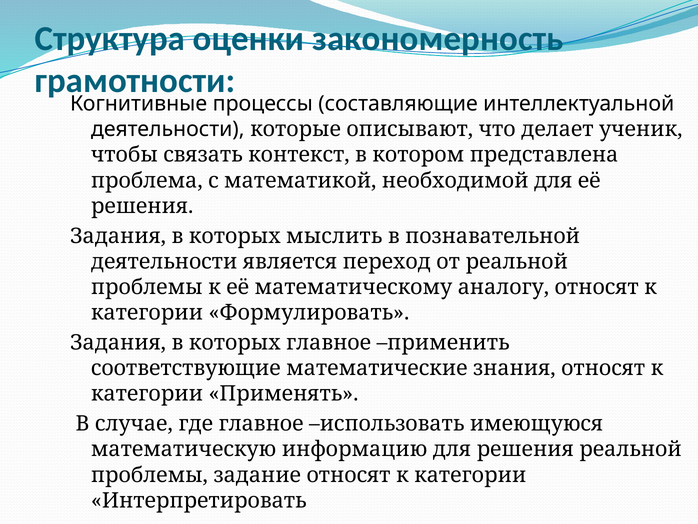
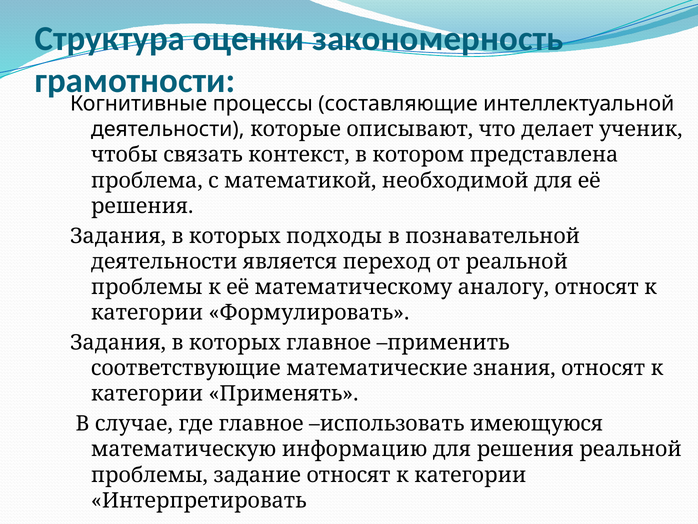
мыслить: мыслить -> подходы
